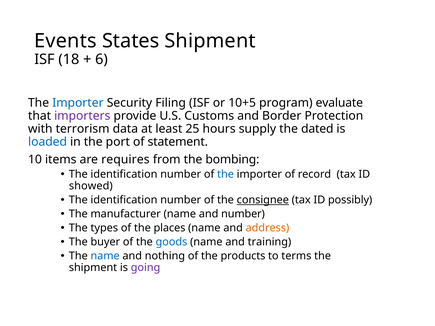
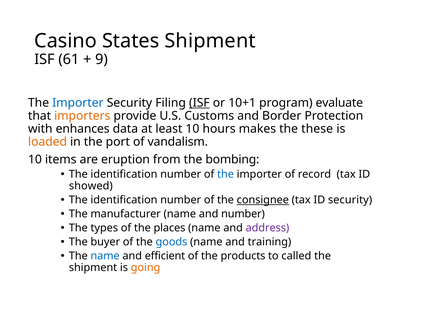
Events: Events -> Casino
18: 18 -> 61
6: 6 -> 9
ISF at (199, 103) underline: none -> present
10+5: 10+5 -> 10+1
importers colour: purple -> orange
terrorism: terrorism -> enhances
least 25: 25 -> 10
supply: supply -> makes
dated: dated -> these
loaded colour: blue -> orange
statement: statement -> vandalism
requires: requires -> eruption
ID possibly: possibly -> security
address colour: orange -> purple
nothing: nothing -> efficient
terms: terms -> called
going colour: purple -> orange
